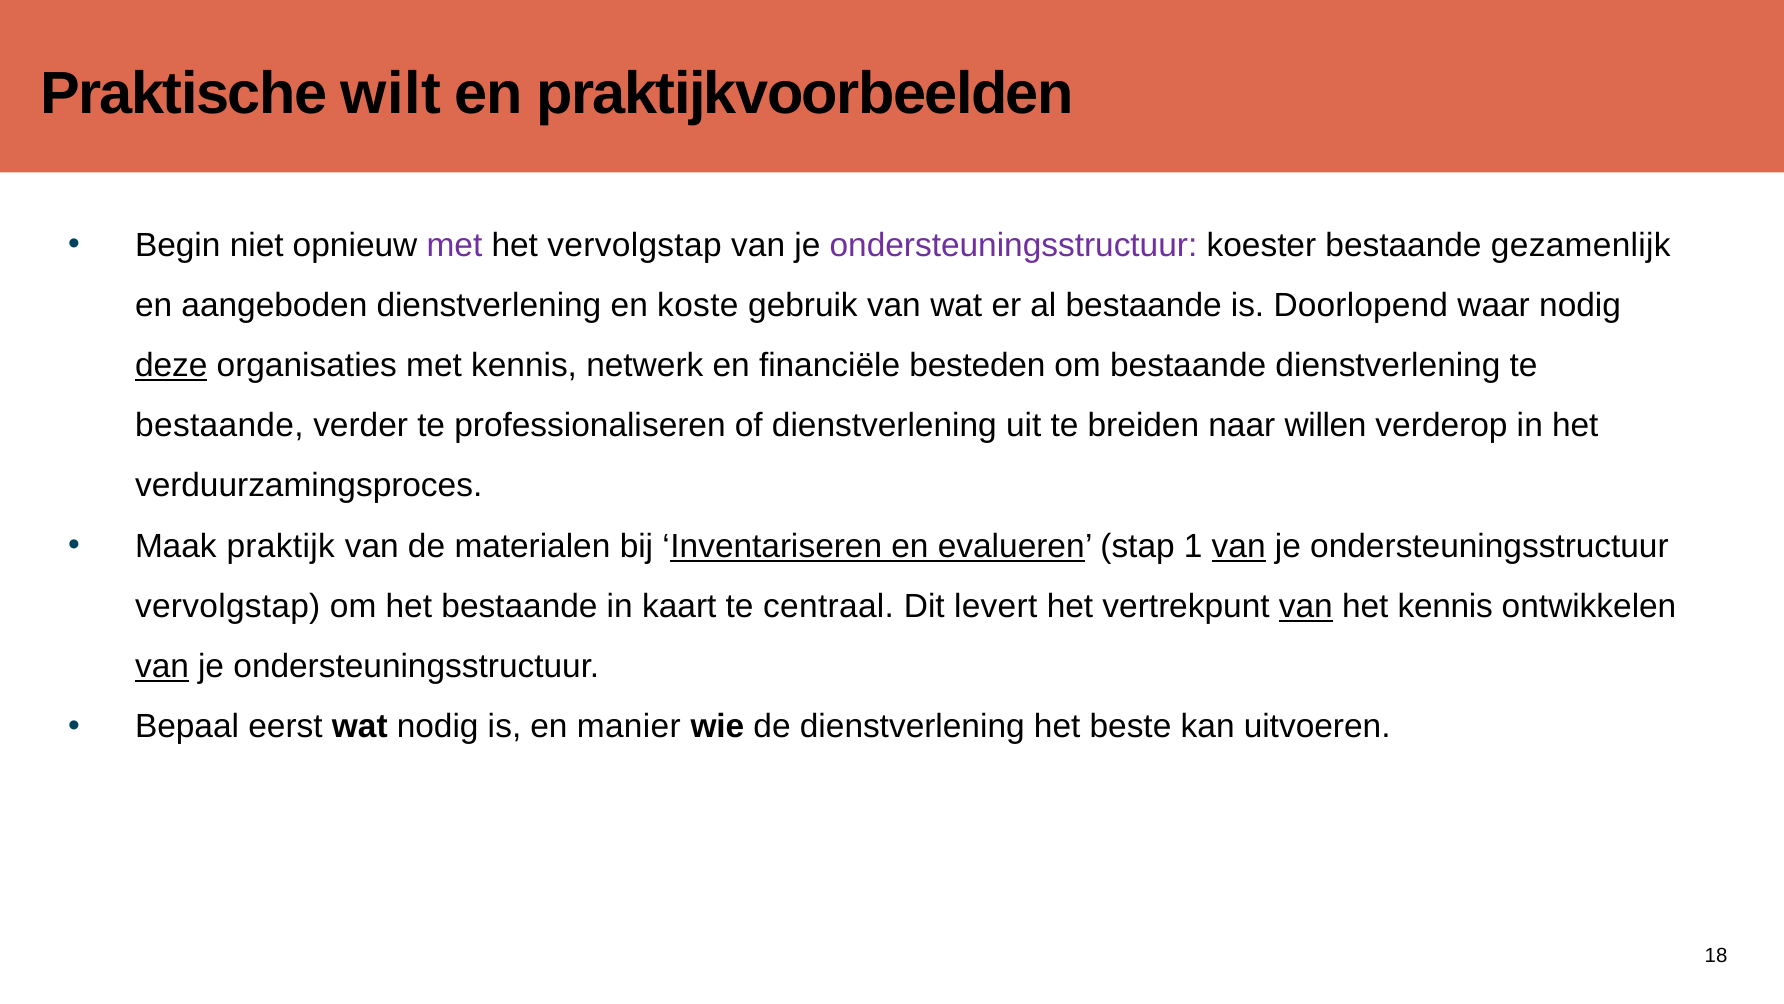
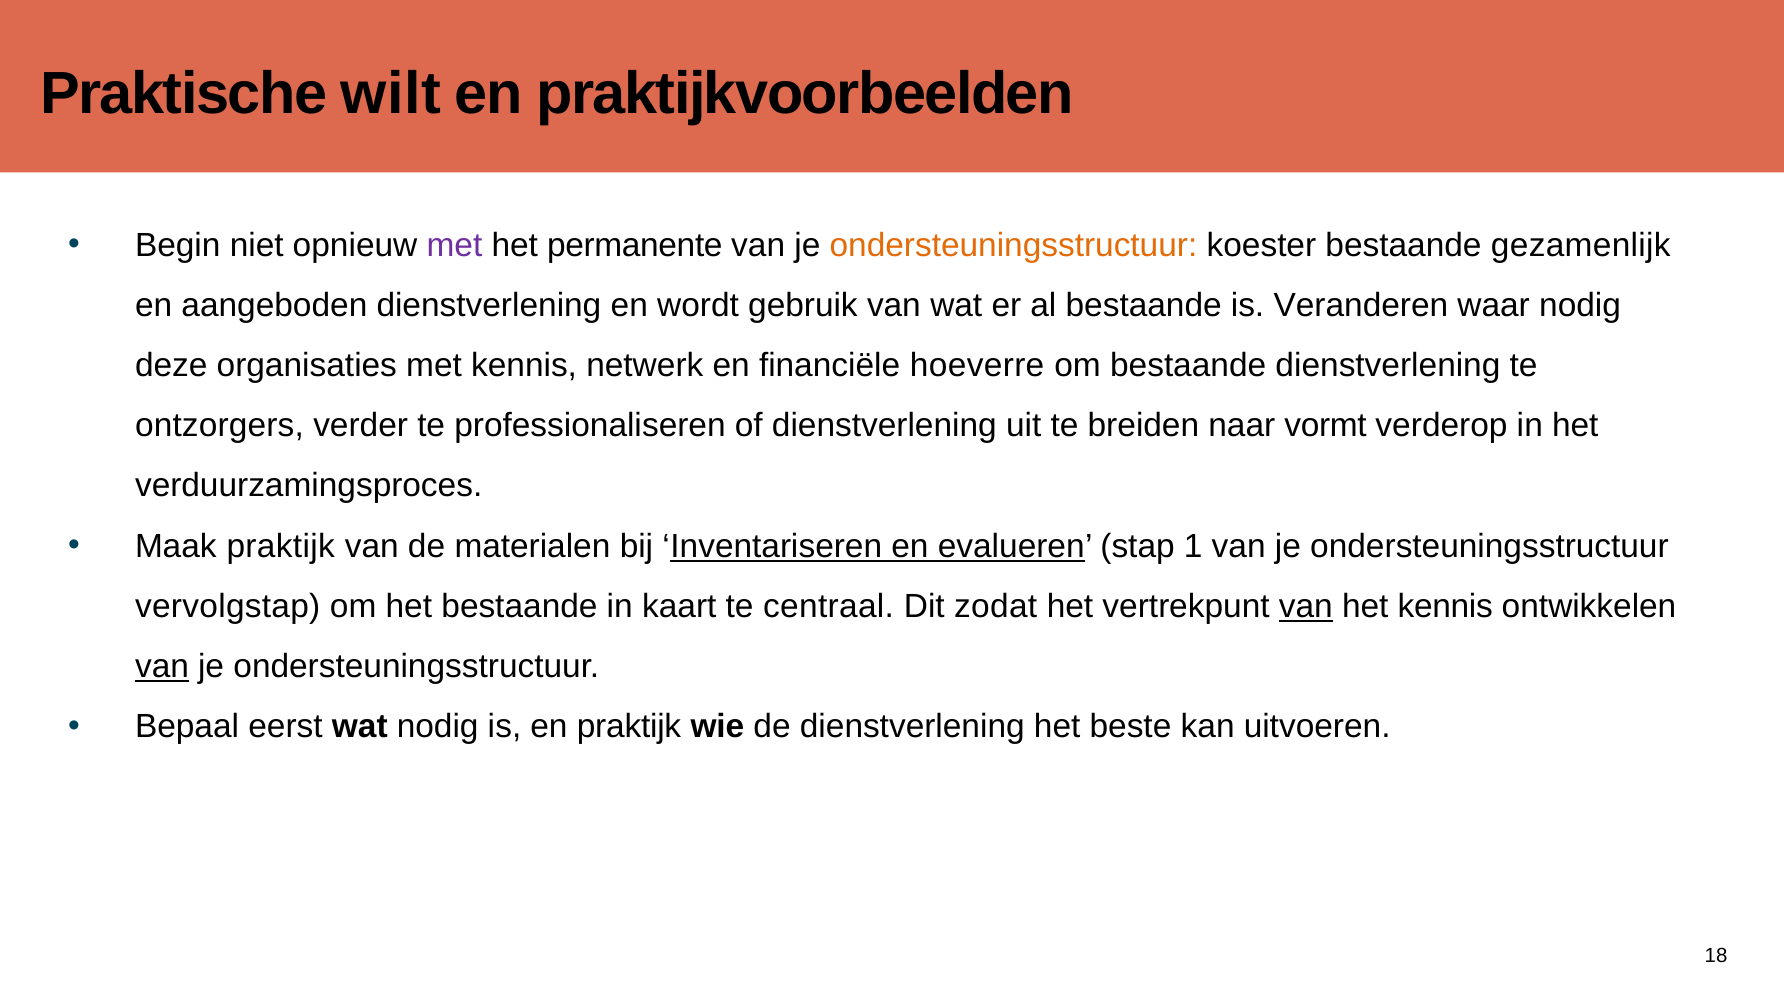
het vervolgstap: vervolgstap -> permanente
ondersteuningsstructuur at (1013, 245) colour: purple -> orange
koste: koste -> wordt
Doorlopend: Doorlopend -> Veranderen
deze underline: present -> none
besteden: besteden -> hoeverre
bestaande at (219, 425): bestaande -> ontzorgers
willen: willen -> vormt
van at (1239, 546) underline: present -> none
levert: levert -> zodat
en manier: manier -> praktijk
